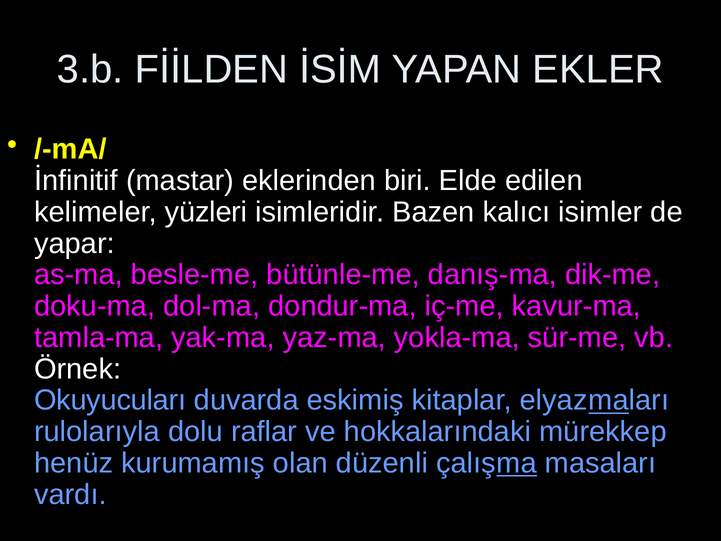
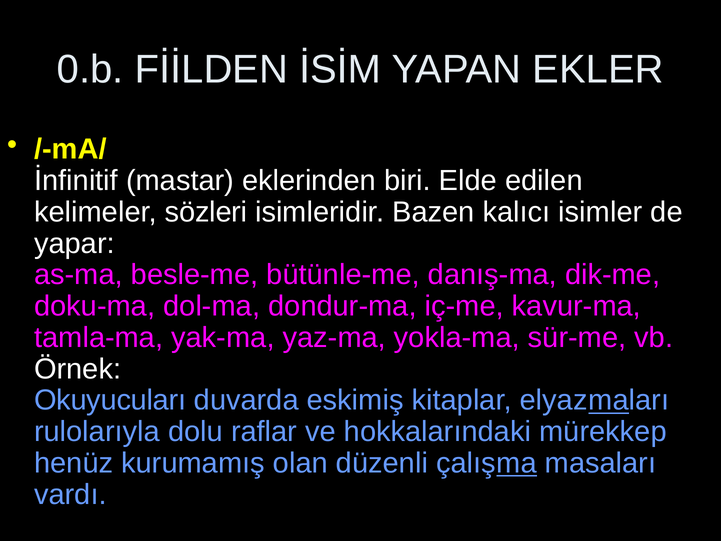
3.b: 3.b -> 0.b
yüzleri: yüzleri -> sözleri
